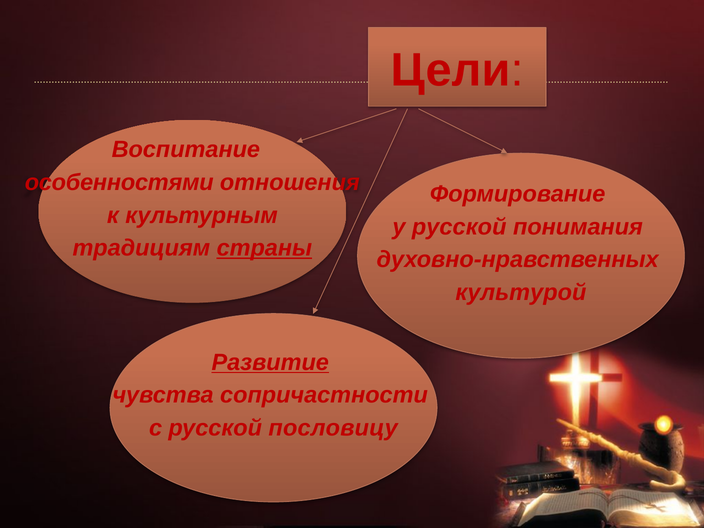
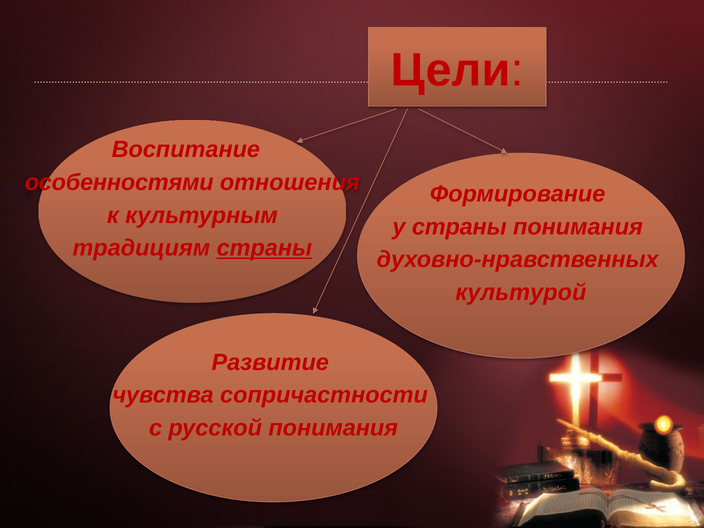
русской at (459, 227): русской -> страны
Развитие underline: present -> none
русской пословицу: пословицу -> понимания
